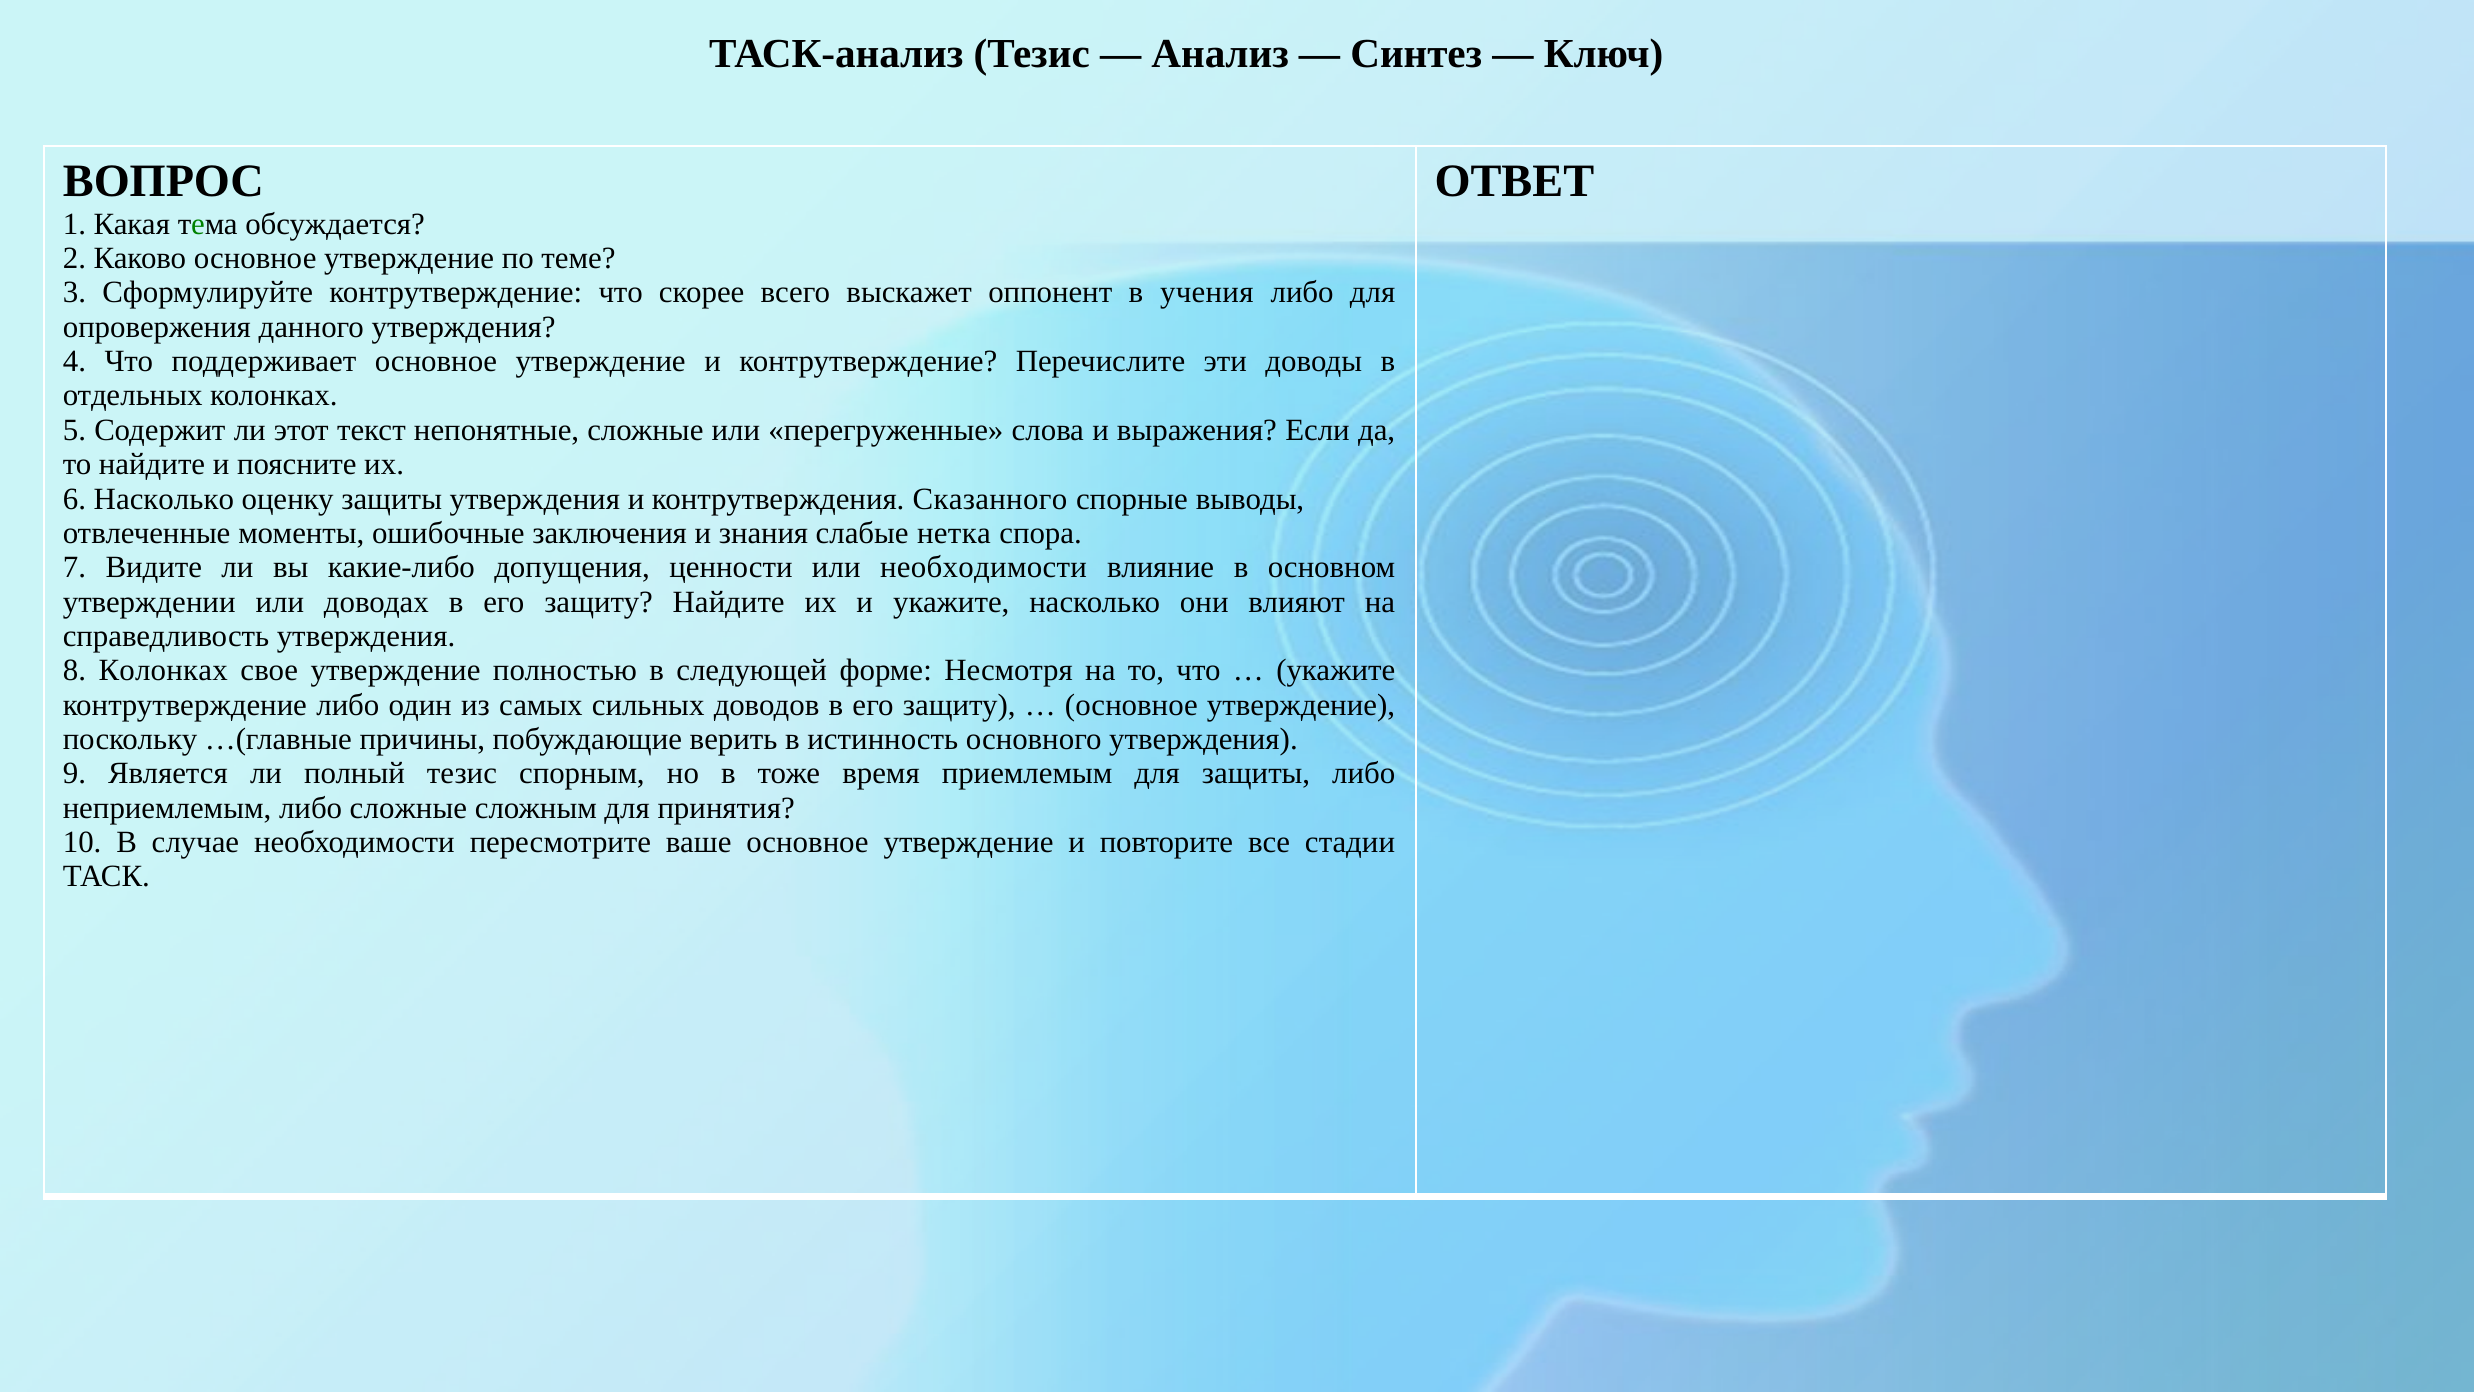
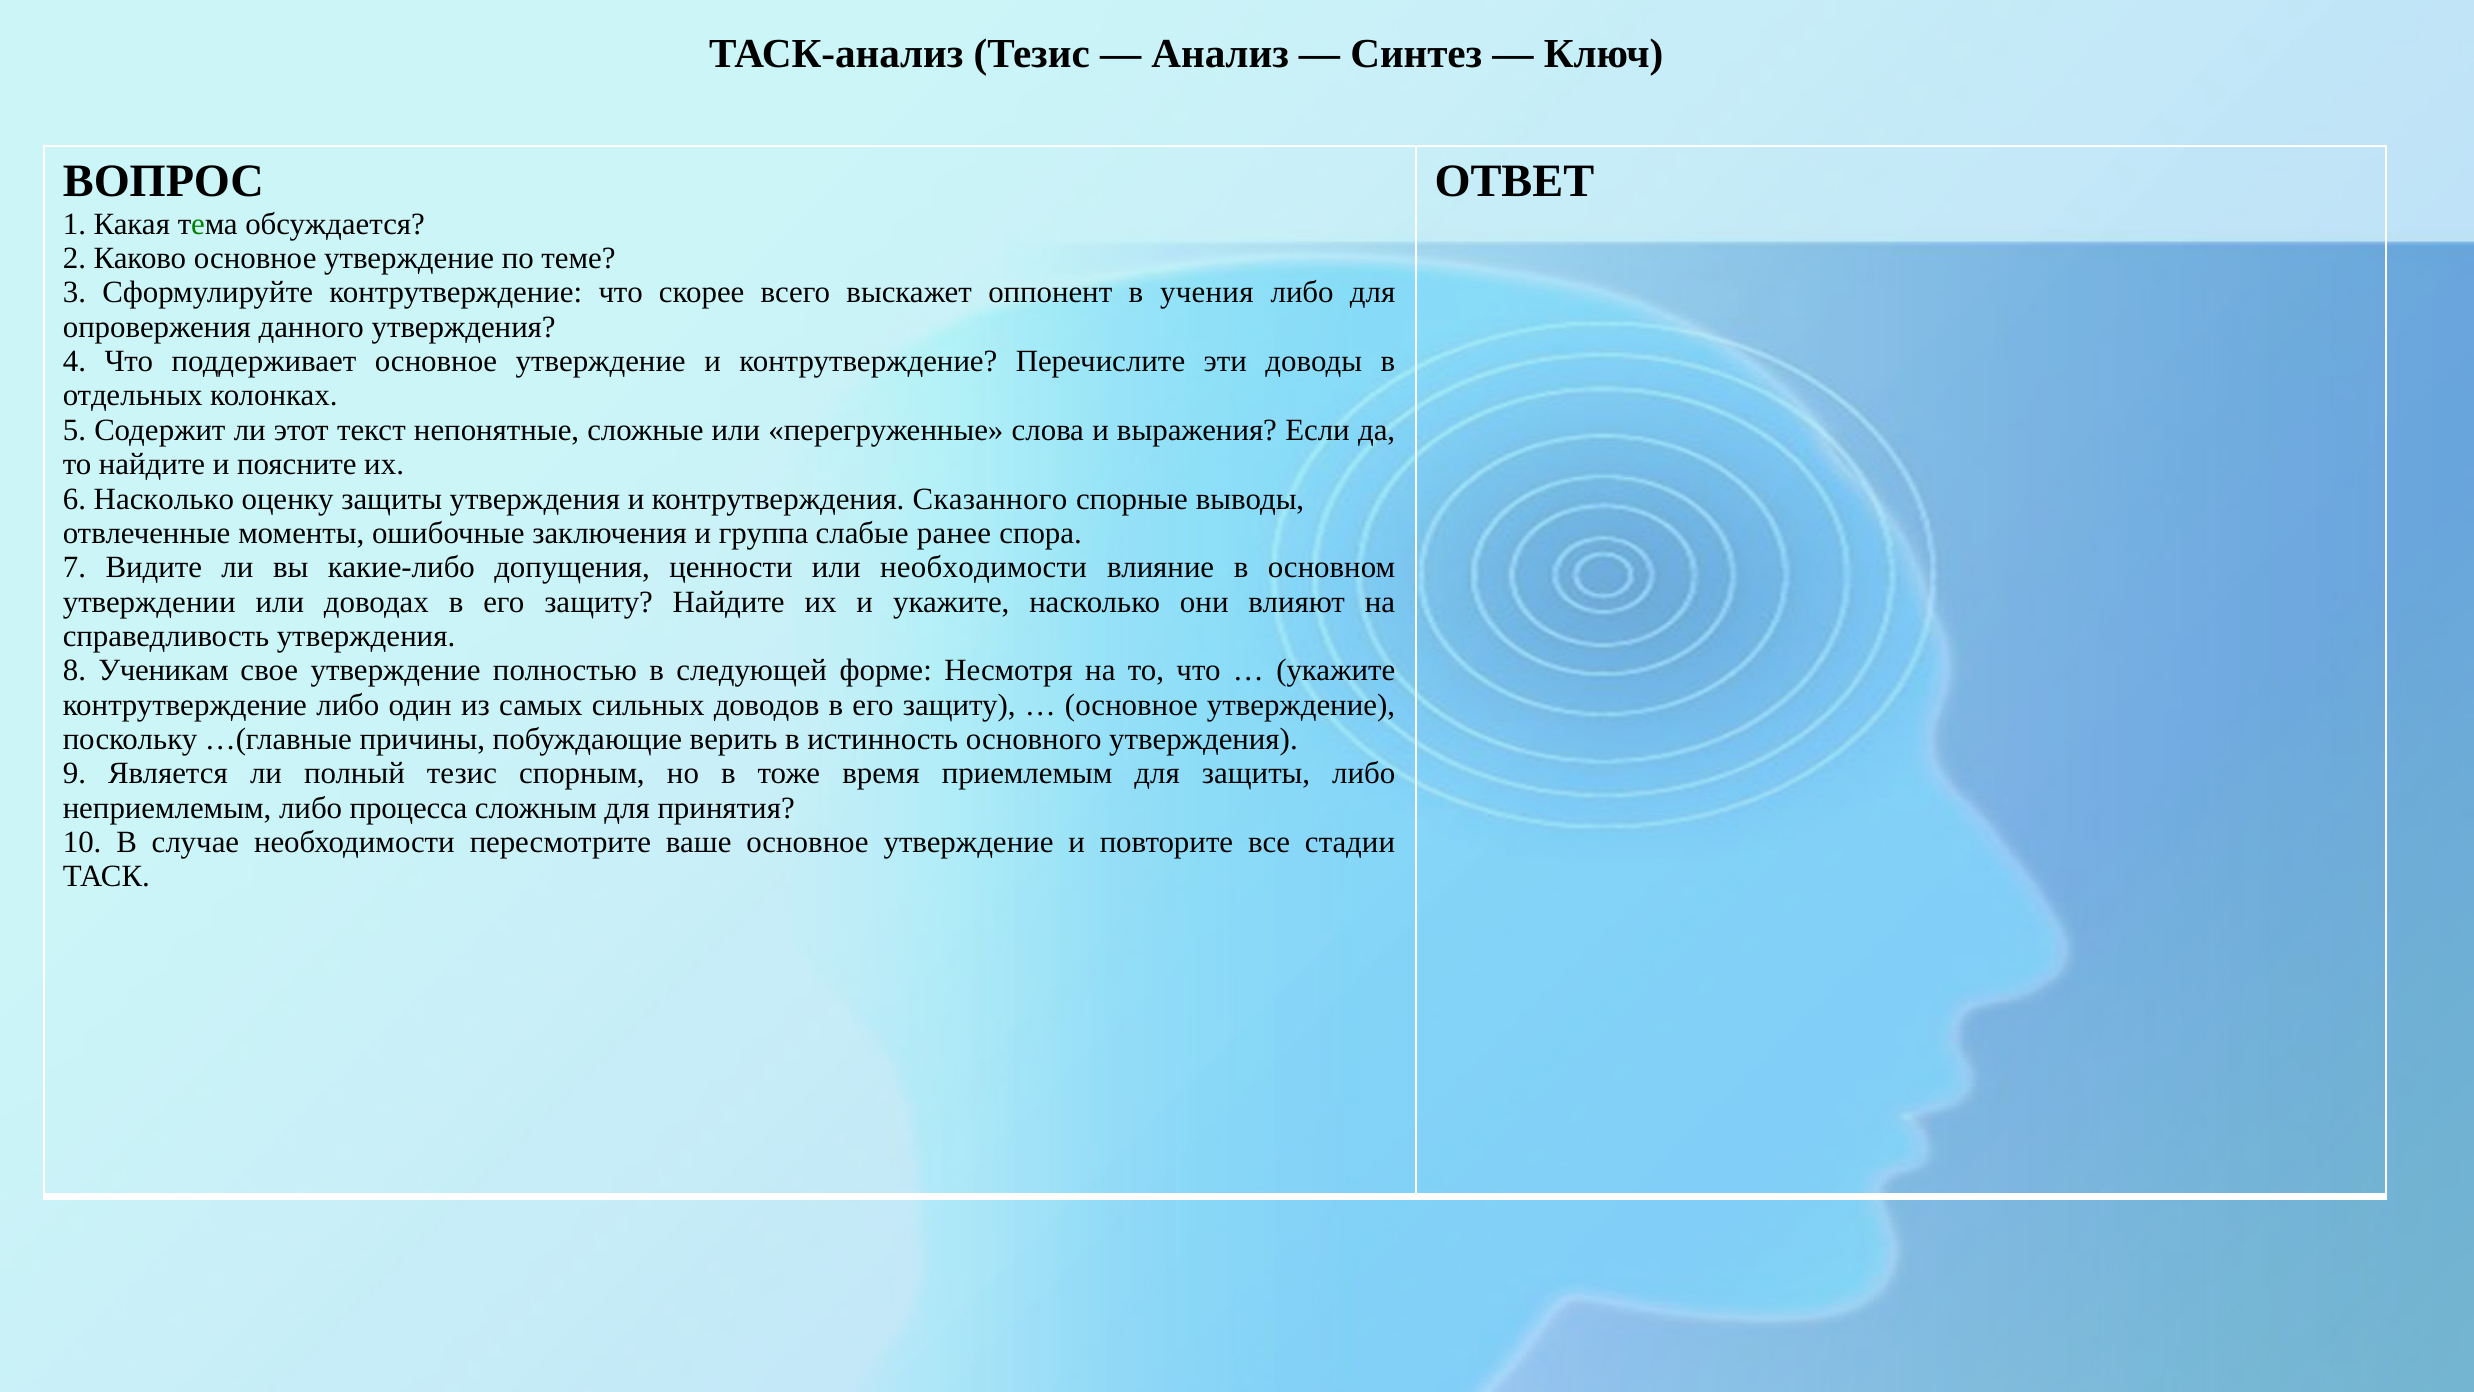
знания: знания -> группа
нетка: нетка -> ранее
8 Колонках: Колонках -> Ученикам
либо сложные: сложные -> процесса
